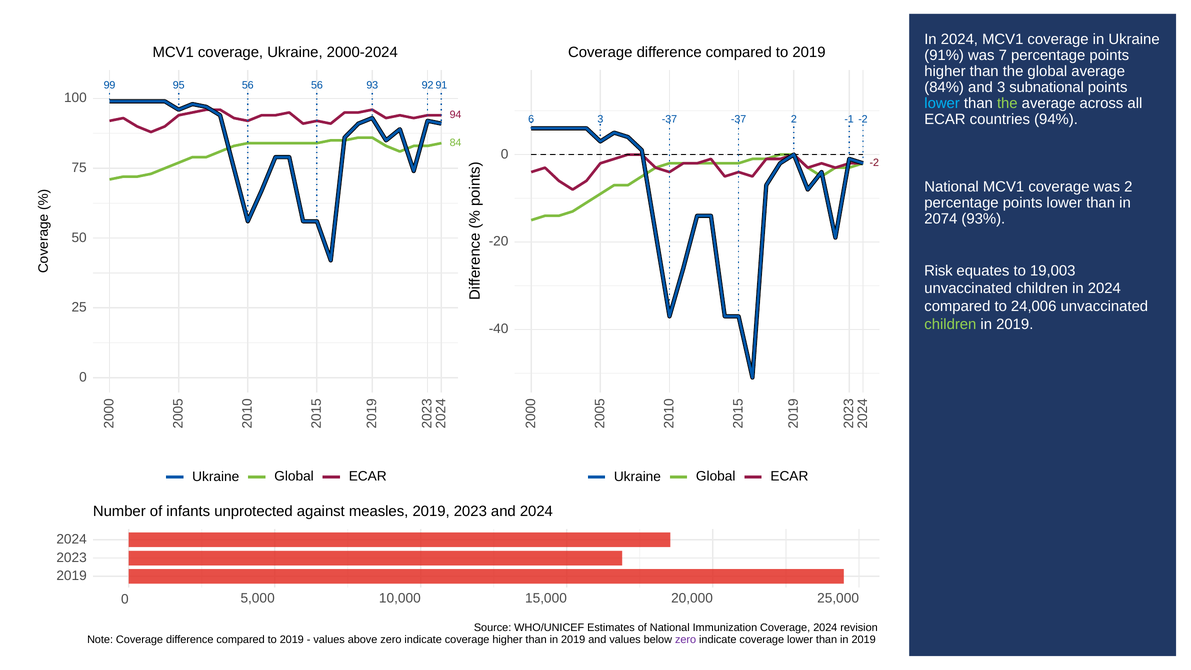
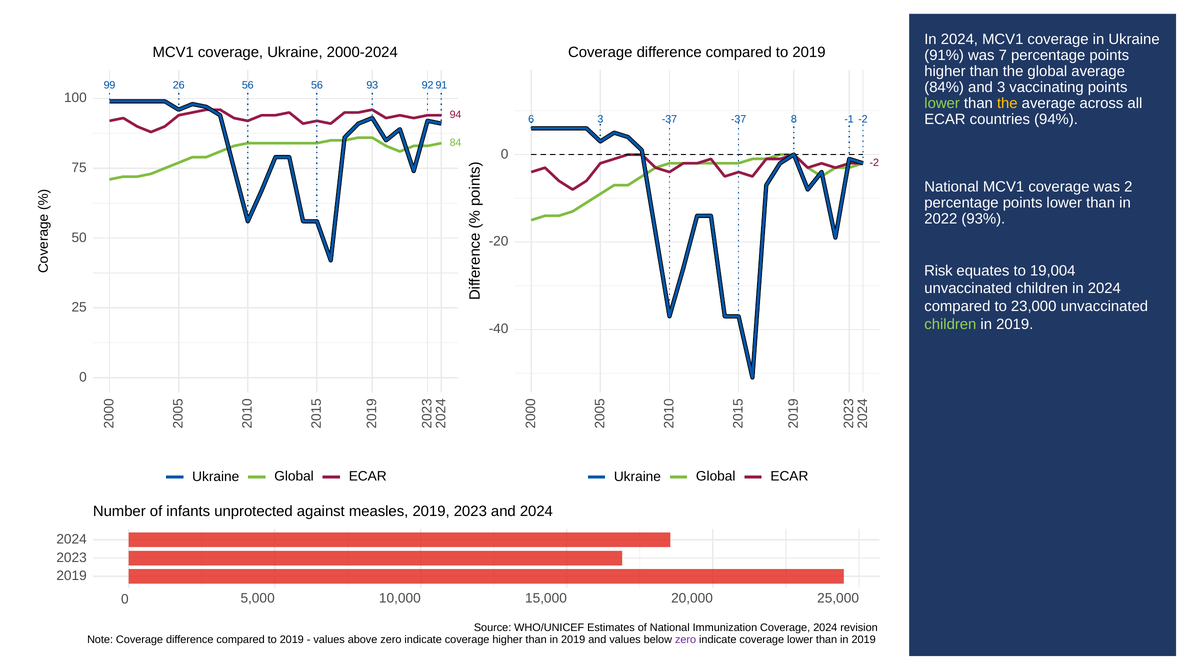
95: 95 -> 26
subnational: subnational -> vaccinating
lower at (942, 103) colour: light blue -> light green
the at (1007, 103) colour: light green -> yellow
-37 2: 2 -> 8
2074: 2074 -> 2022
19,003: 19,003 -> 19,004
24,006: 24,006 -> 23,000
